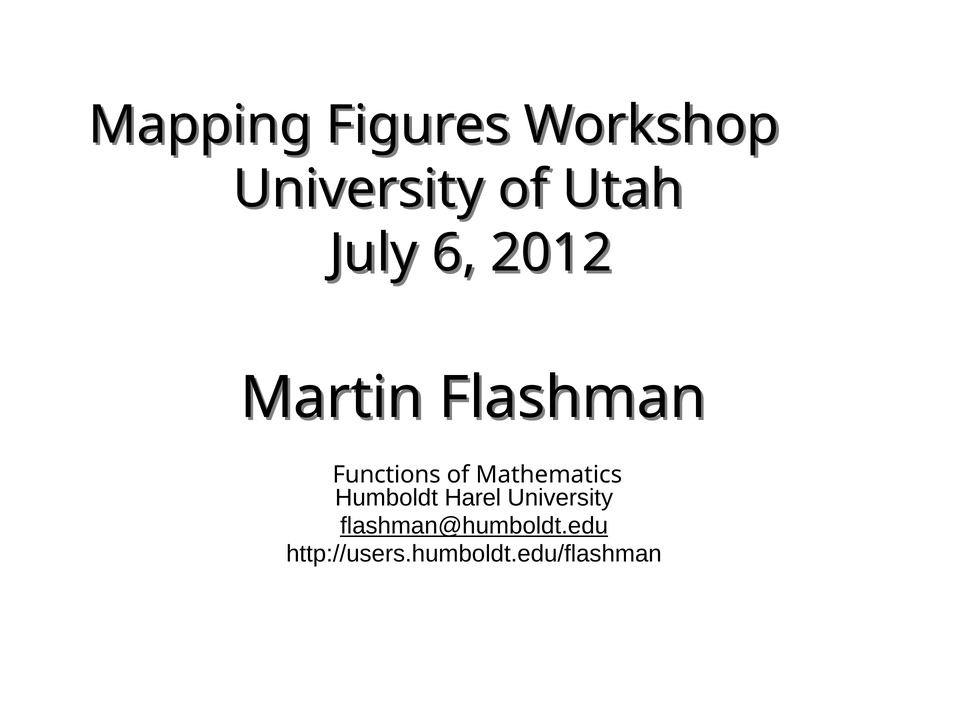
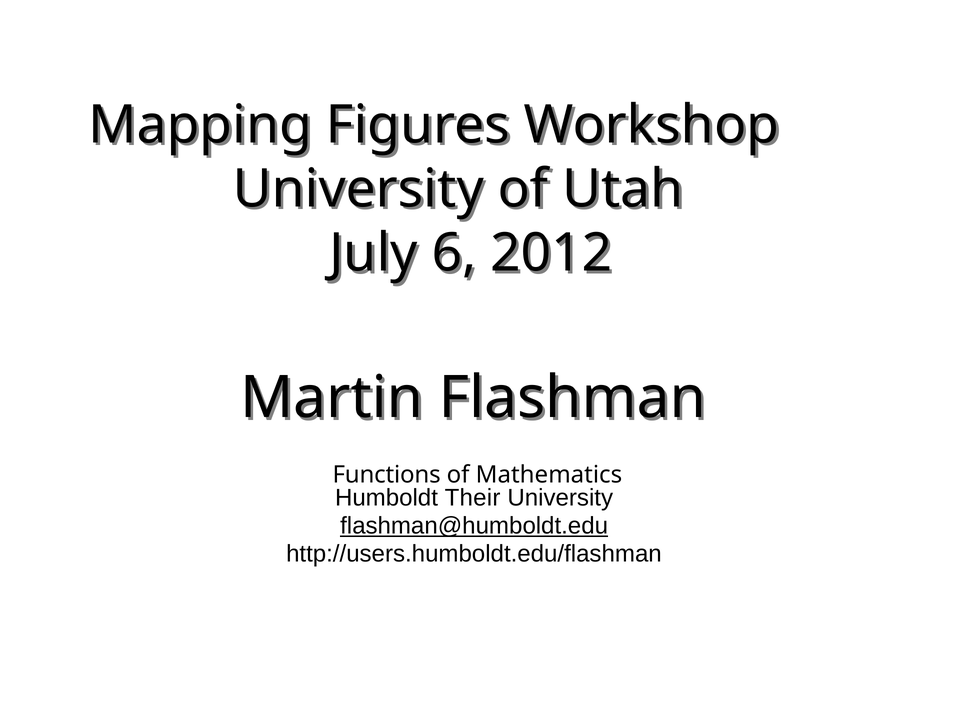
Harel: Harel -> Their
